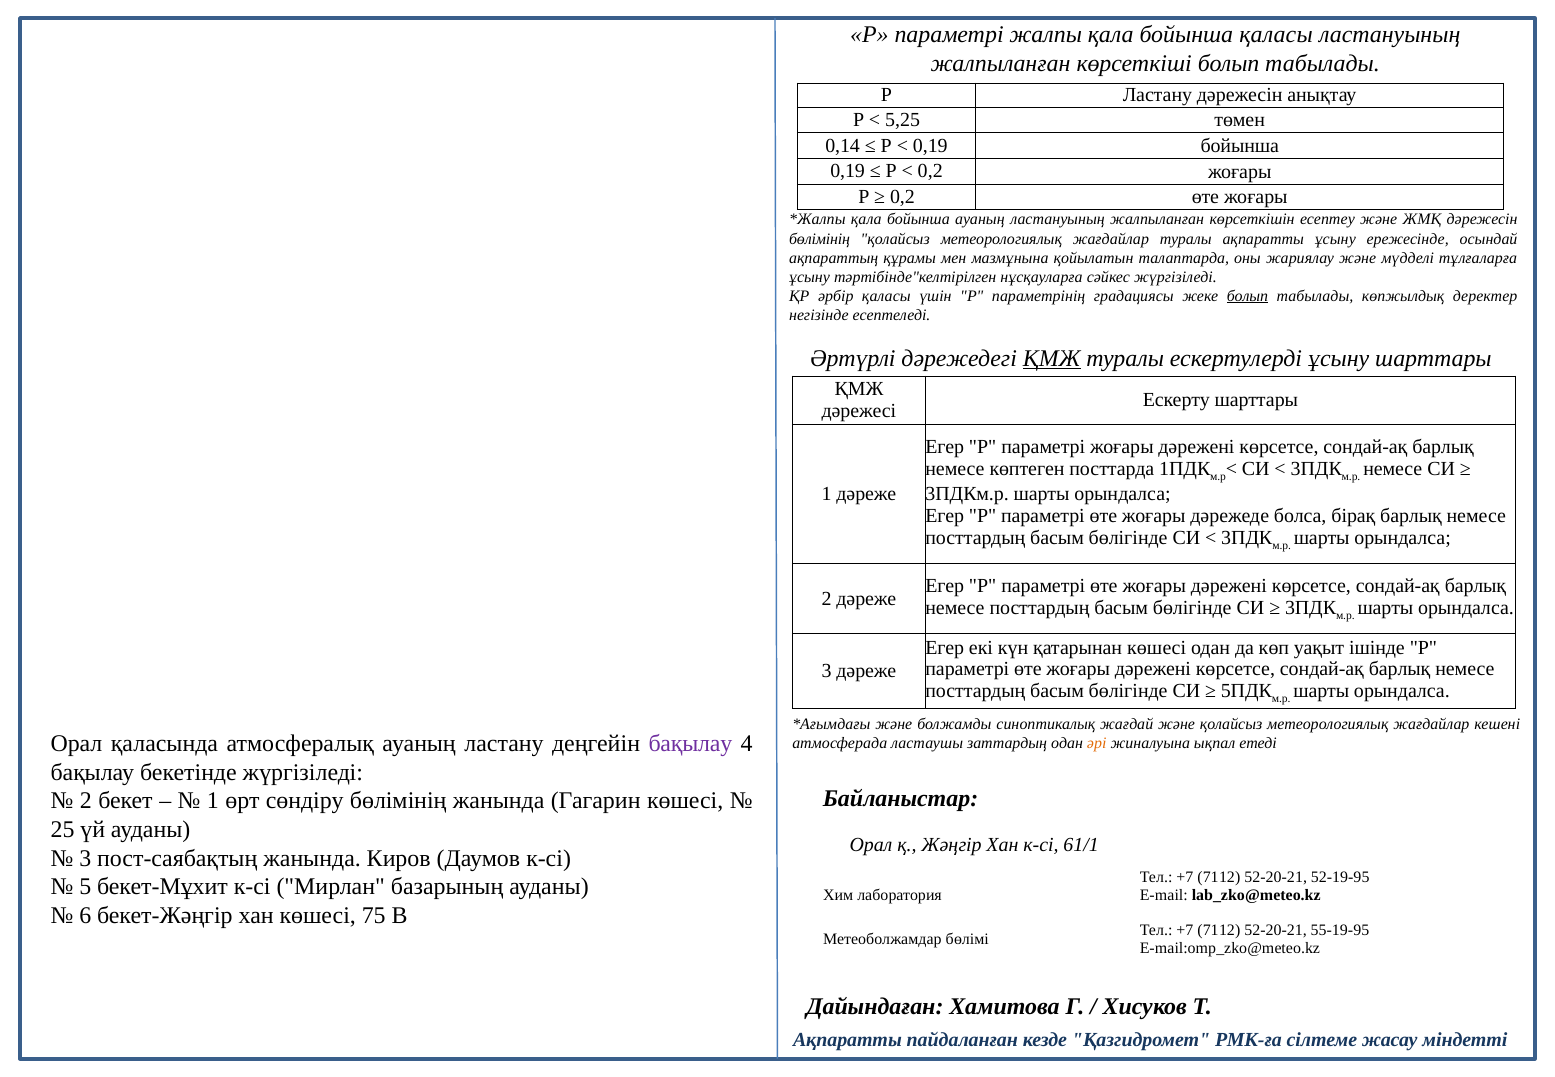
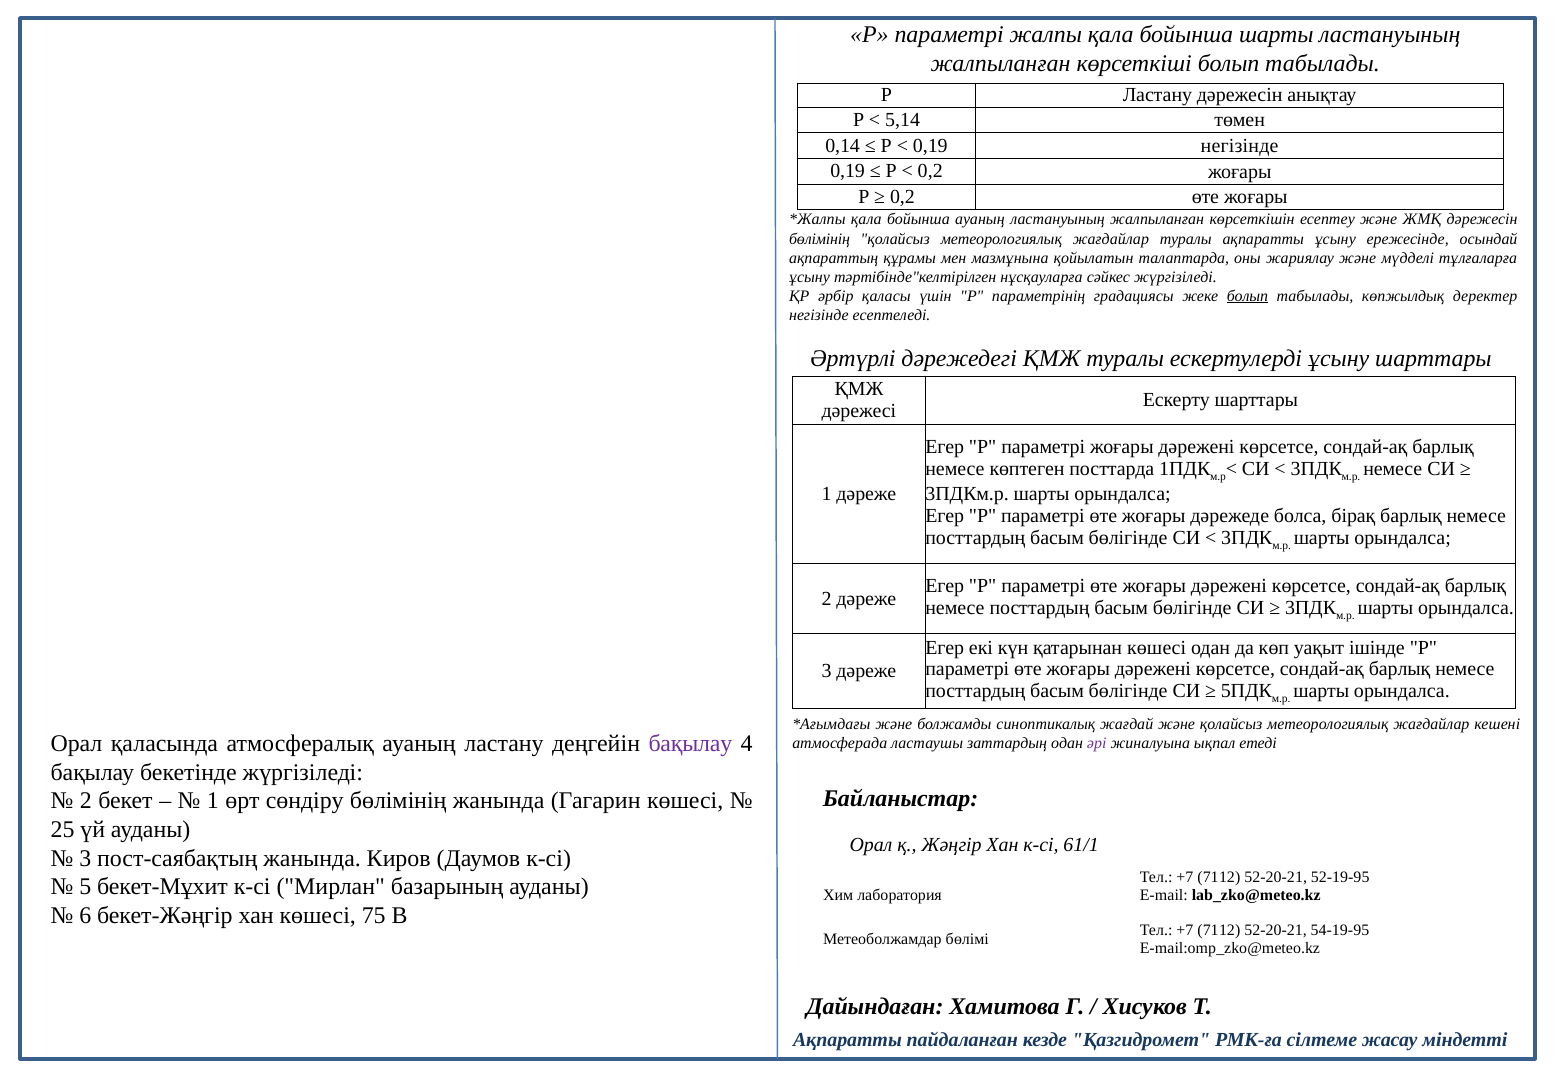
бойынша қаласы: қаласы -> шарты
5,25: 5,25 -> 5,14
0,19 бойынша: бойынша -> негізінде
ҚМЖ at (1052, 358) underline: present -> none
әрі colour: orange -> purple
55-19-95: 55-19-95 -> 54-19-95
